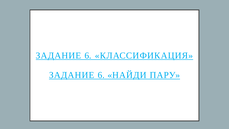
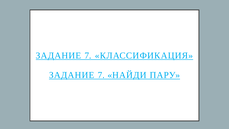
6 at (88, 55): 6 -> 7
6 at (101, 75): 6 -> 7
